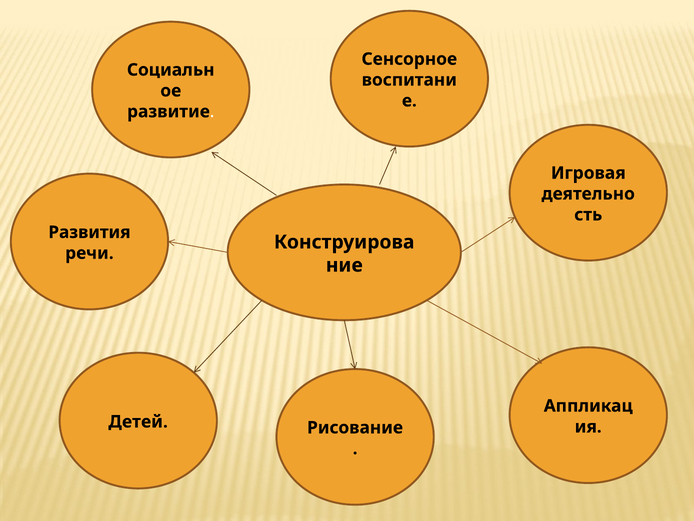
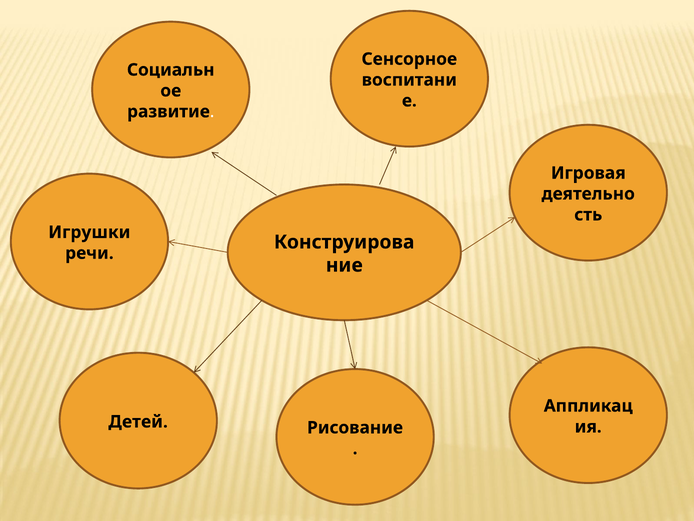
Развития: Развития -> Игрушки
